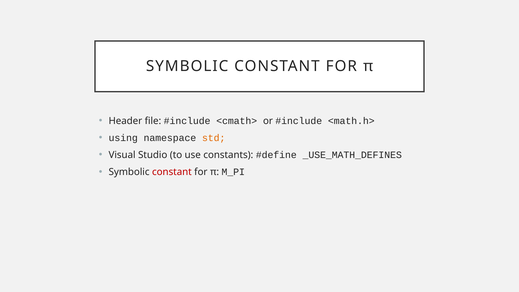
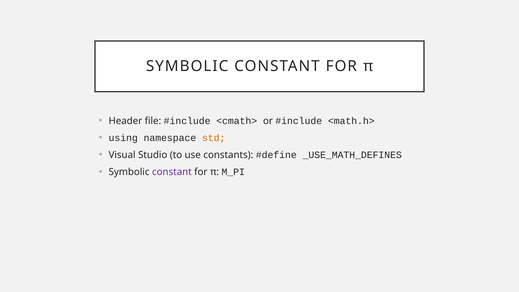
constant at (172, 172) colour: red -> purple
